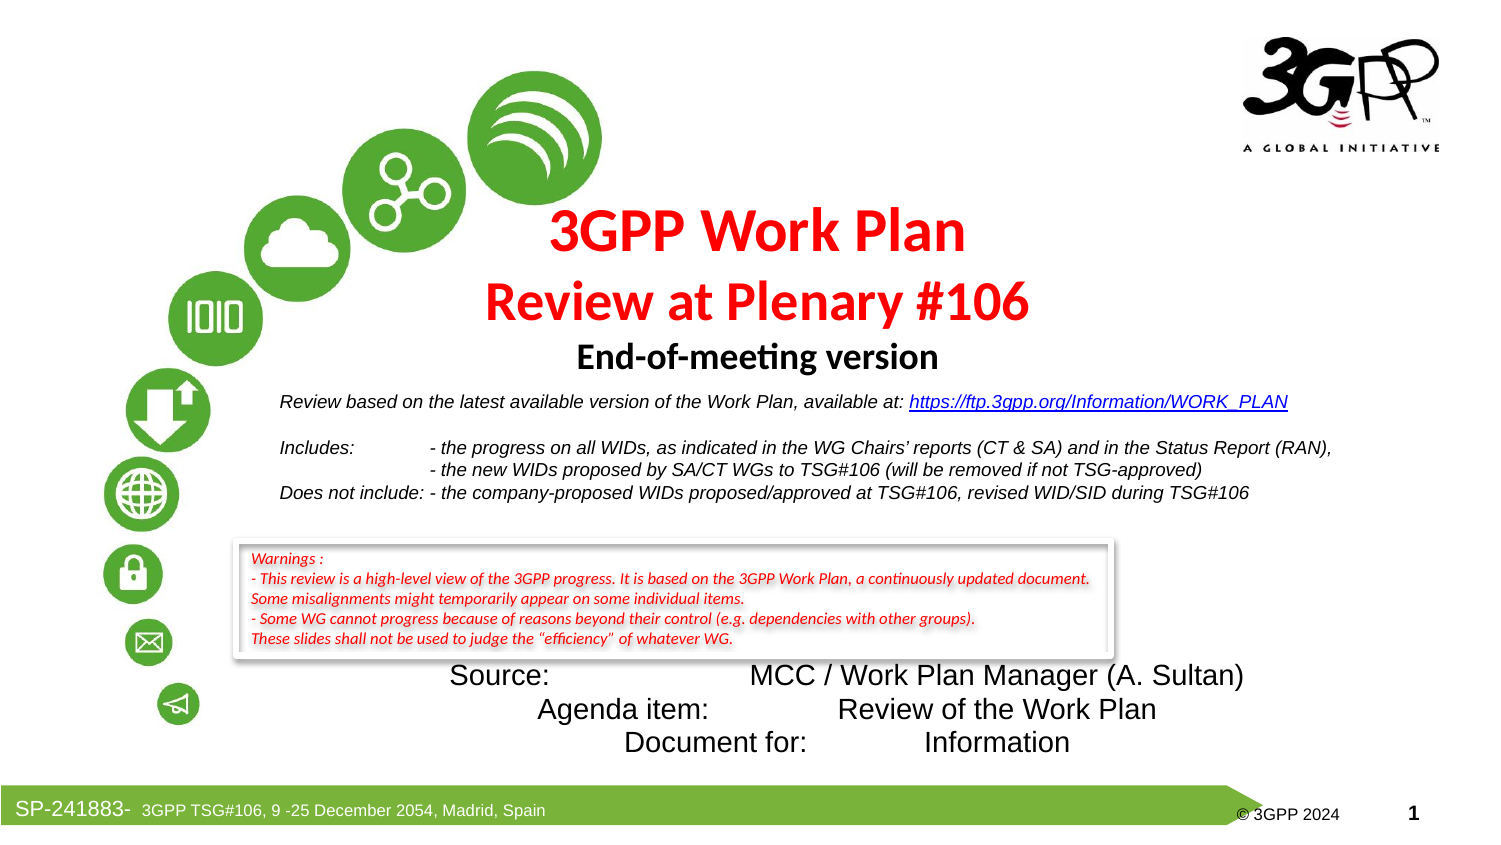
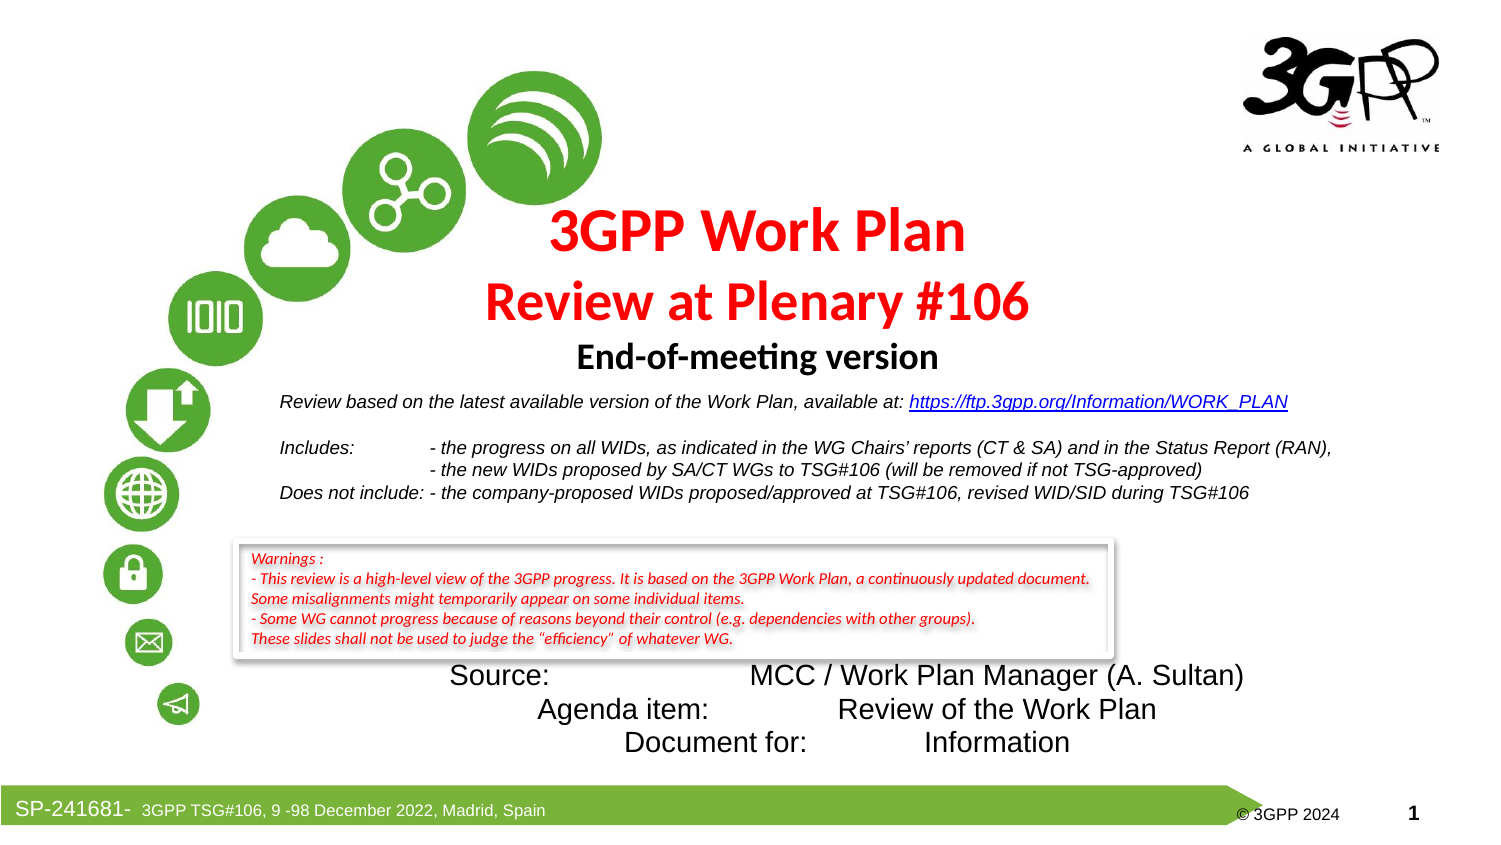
SP-241883-: SP-241883- -> SP-241681-
-25: -25 -> -98
2054: 2054 -> 2022
